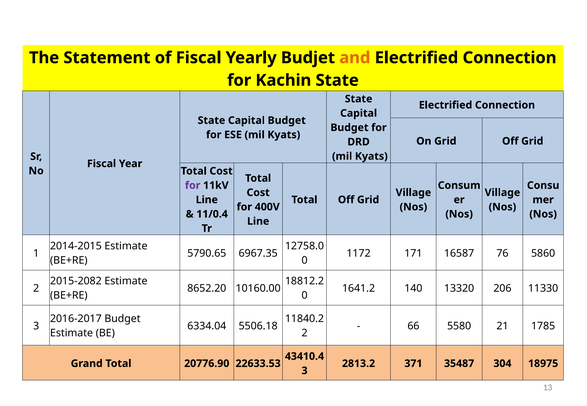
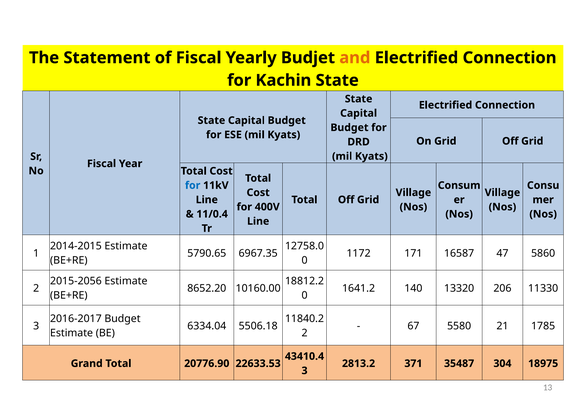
for at (193, 186) colour: purple -> blue
76: 76 -> 47
2015-2082: 2015-2082 -> 2015-2056
66: 66 -> 67
